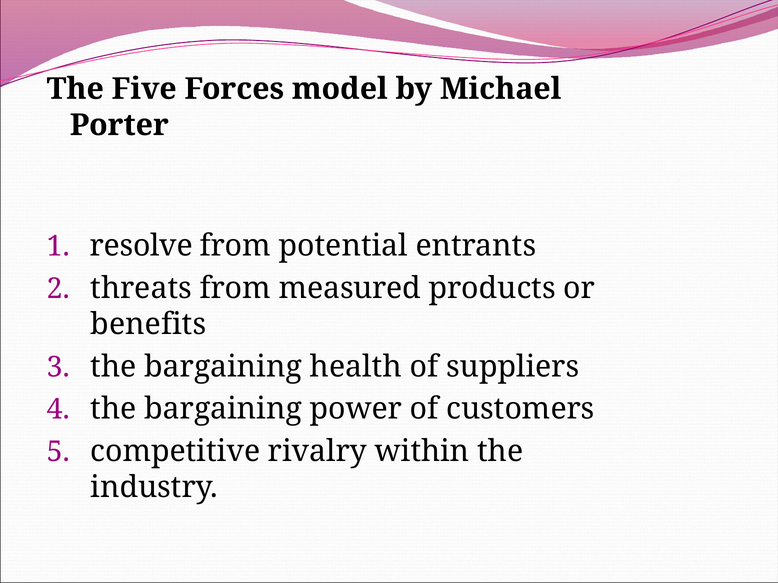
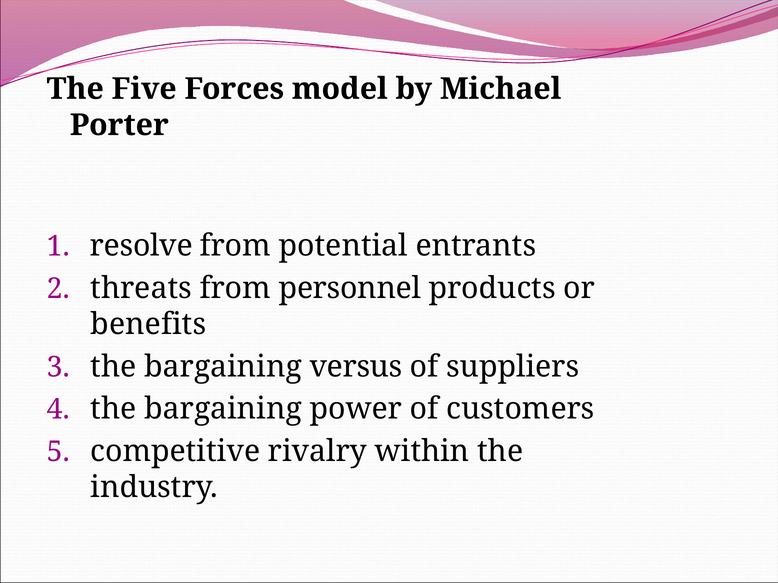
measured: measured -> personnel
health: health -> versus
